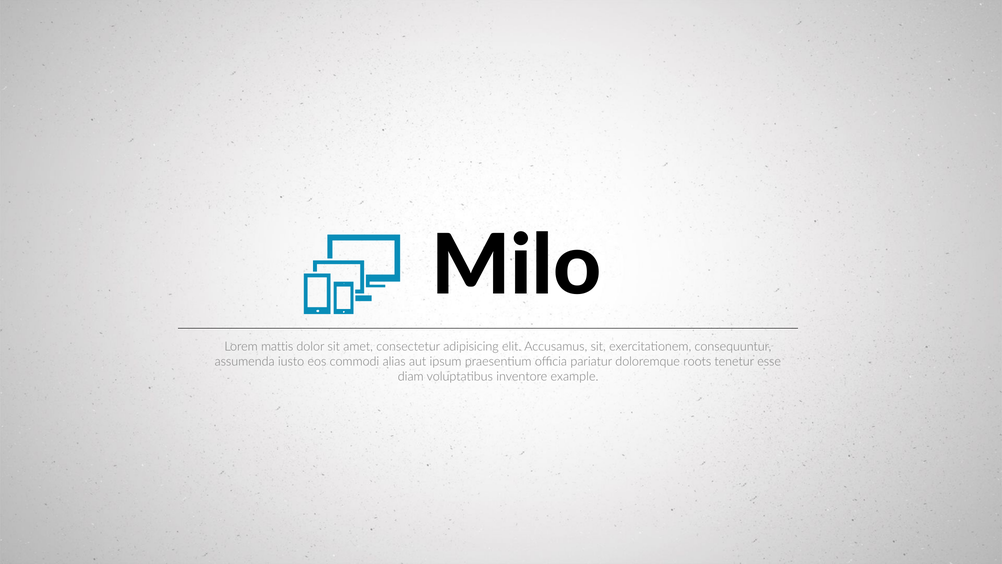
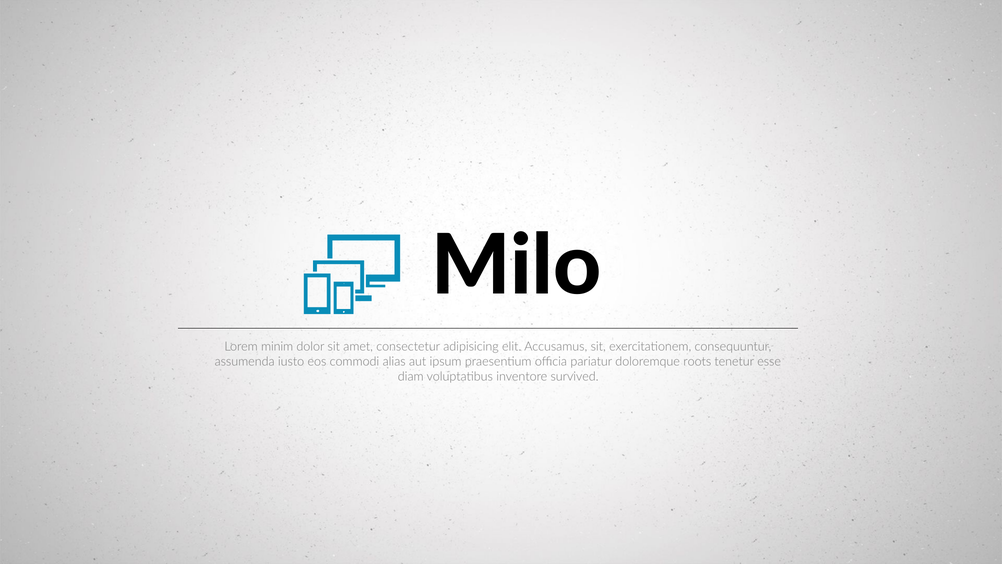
mattis: mattis -> minim
example: example -> survived
